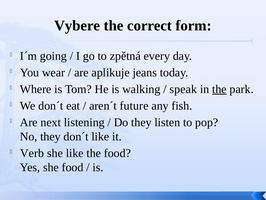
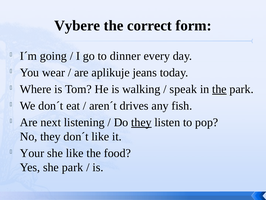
zpětná: zpětná -> dinner
future: future -> drives
they at (141, 122) underline: none -> present
Verb: Verb -> Your
she food: food -> park
